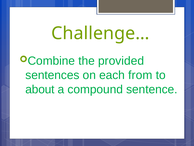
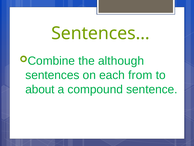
Challenge…: Challenge… -> Sentences…
provided: provided -> although
